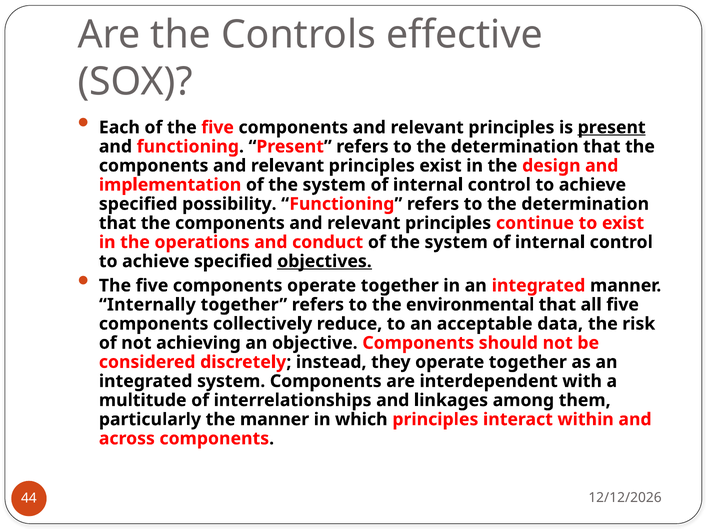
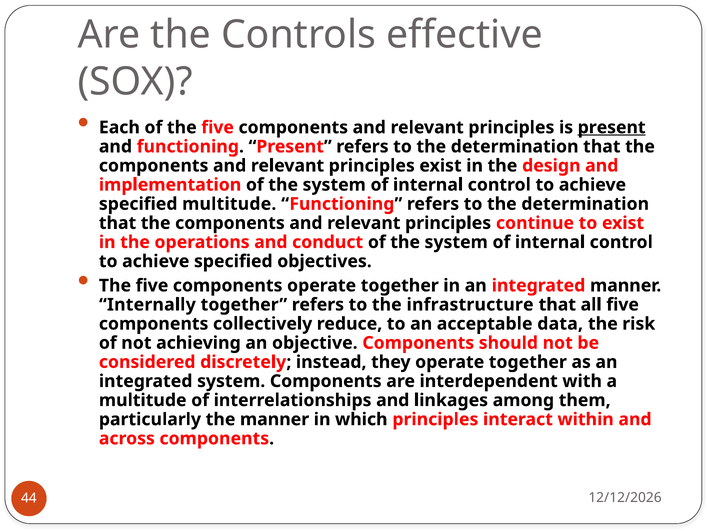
specified possibility: possibility -> multitude
objectives underline: present -> none
environmental: environmental -> infrastructure
